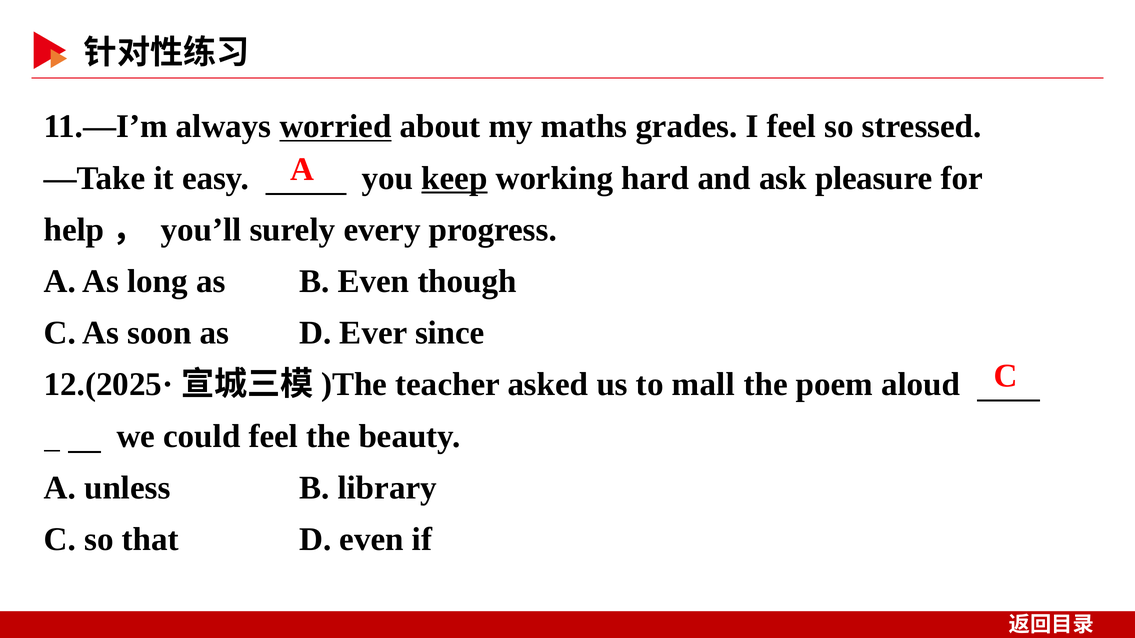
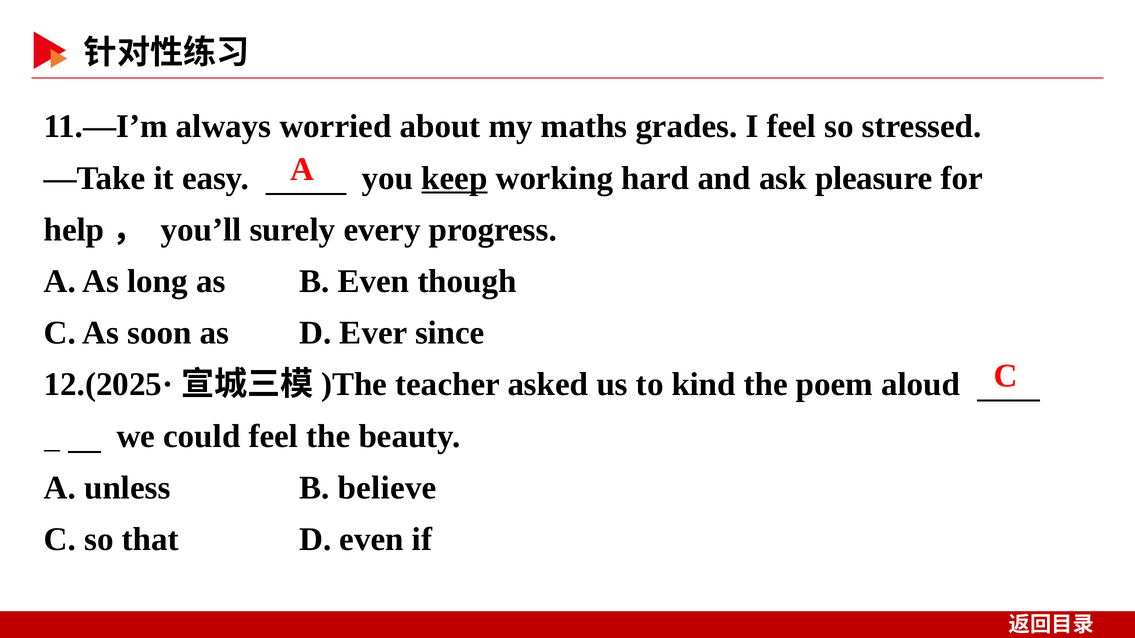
worried underline: present -> none
mall: mall -> kind
library: library -> believe
